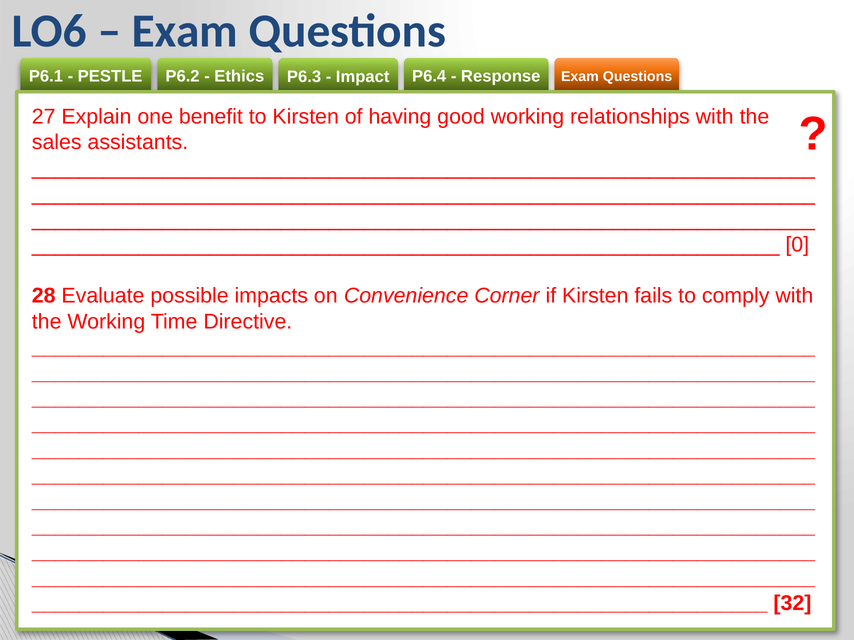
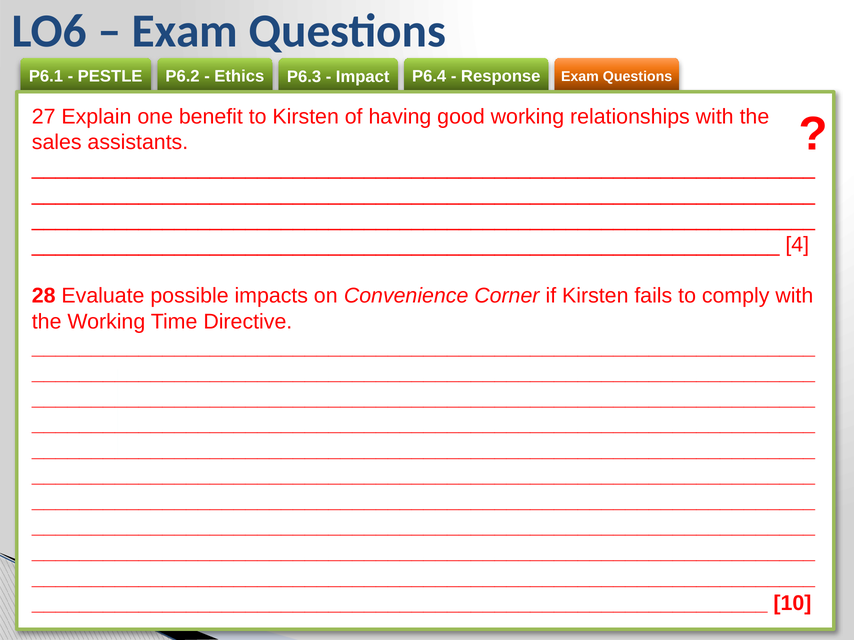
0: 0 -> 4
32: 32 -> 10
